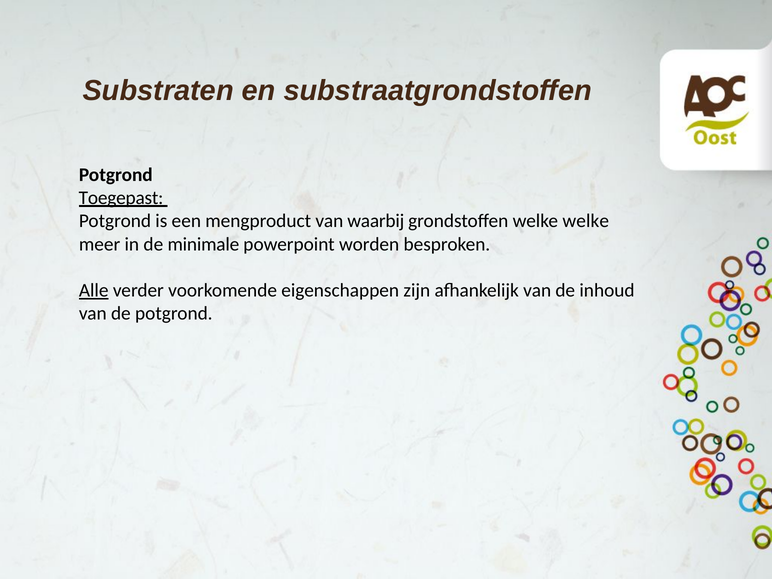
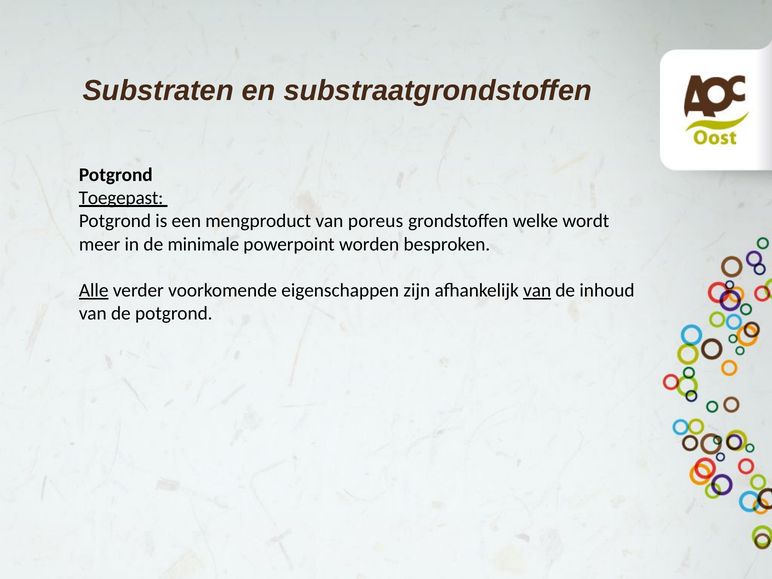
waarbij: waarbij -> poreus
welke welke: welke -> wordt
van at (537, 290) underline: none -> present
